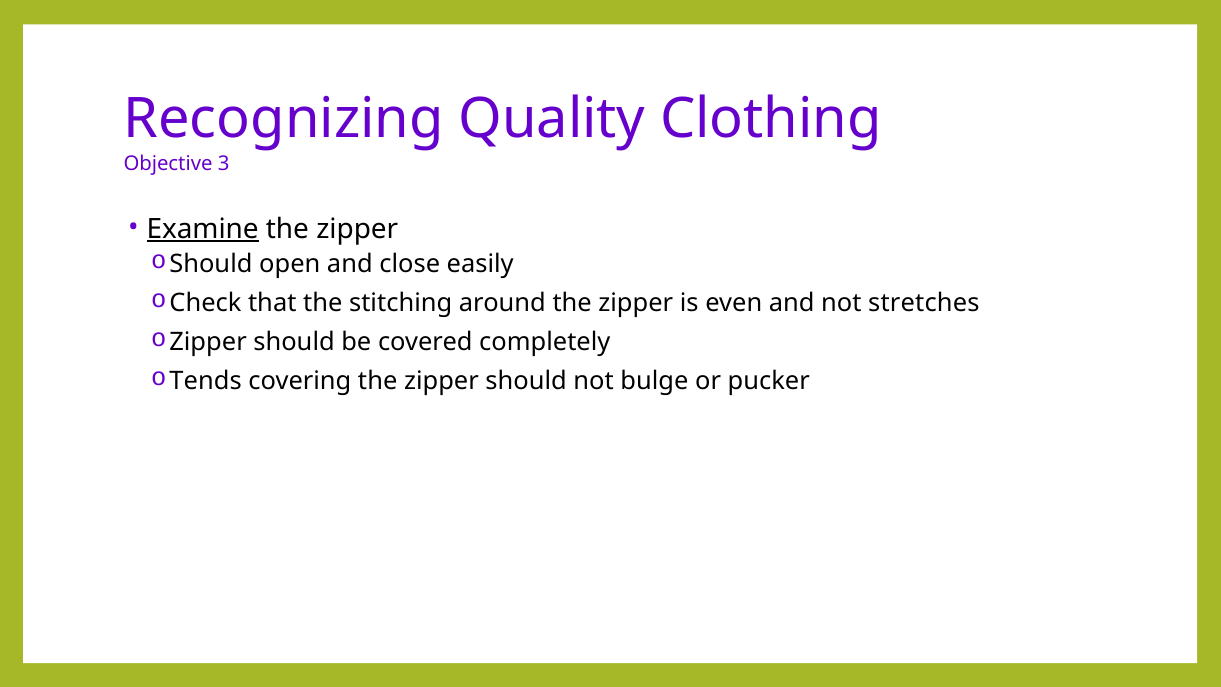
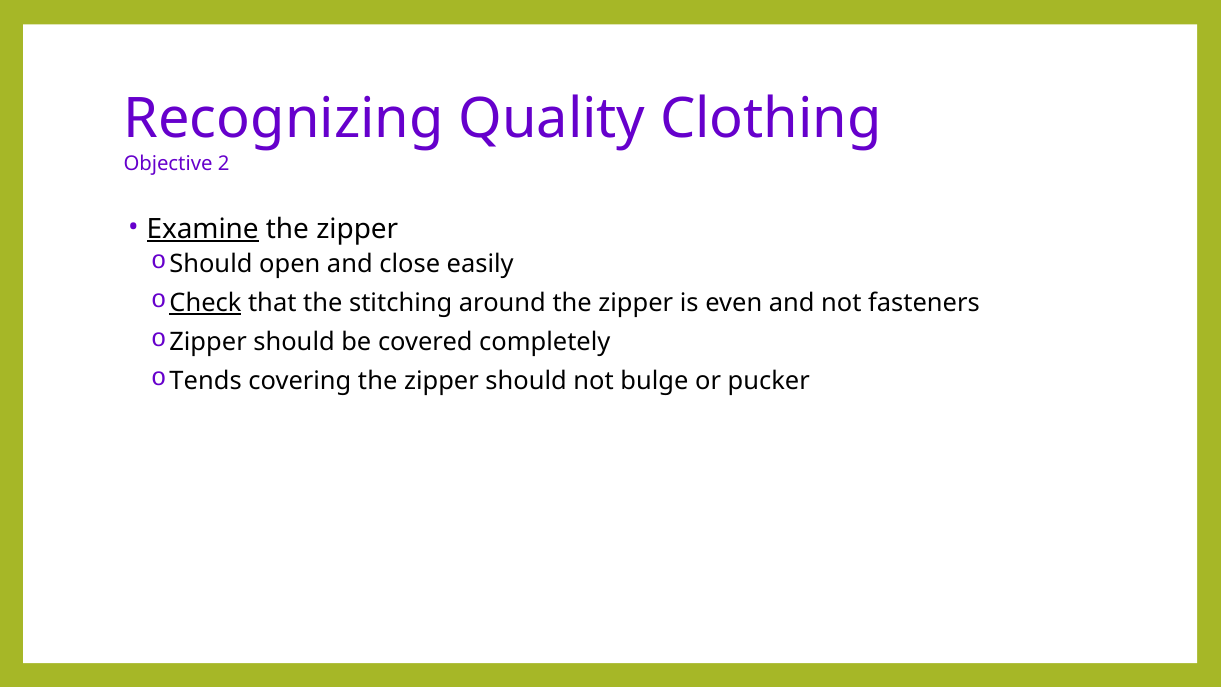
3: 3 -> 2
Check underline: none -> present
stretches: stretches -> fasteners
